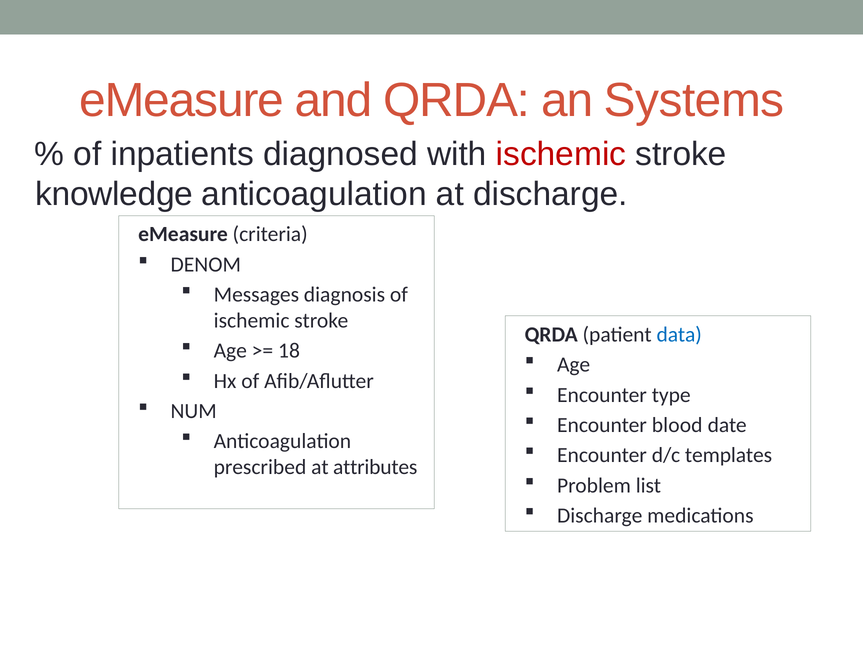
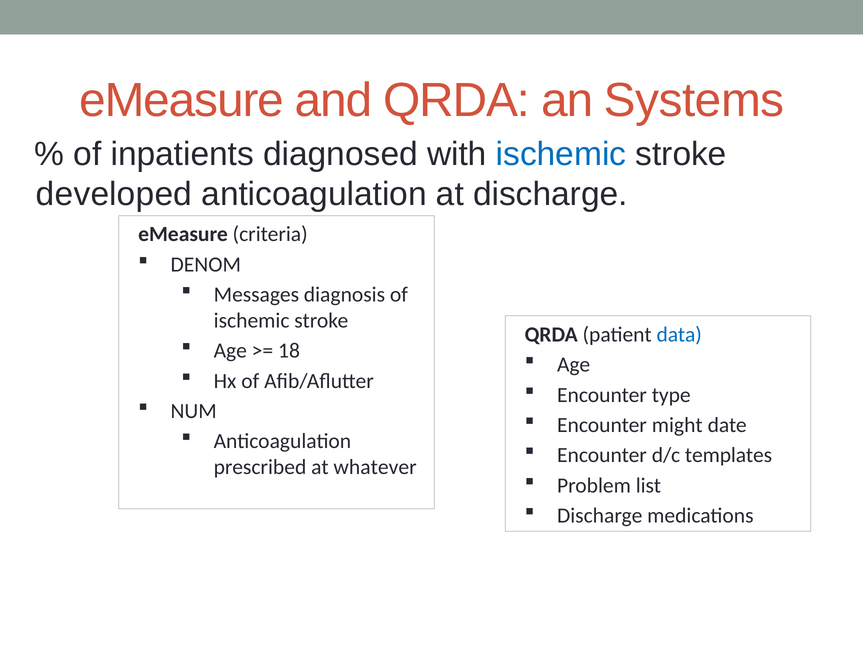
ischemic at (561, 154) colour: red -> blue
knowledge: knowledge -> developed
blood: blood -> might
attributes: attributes -> whatever
